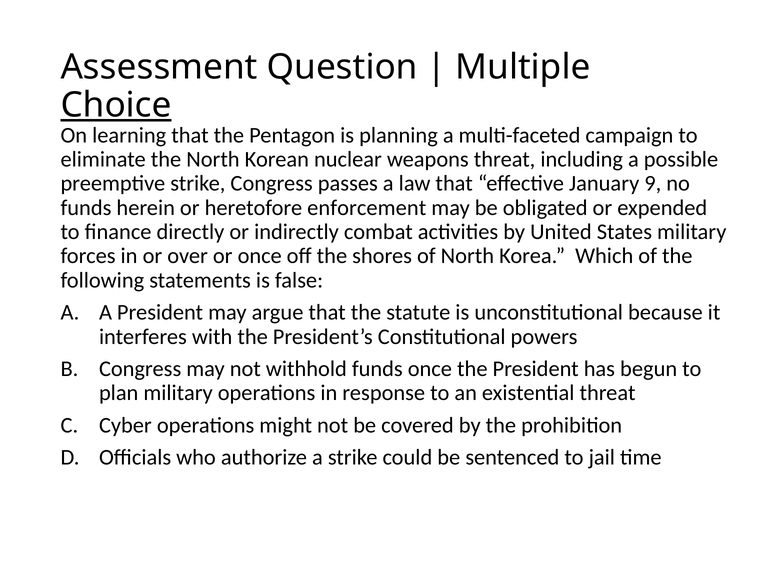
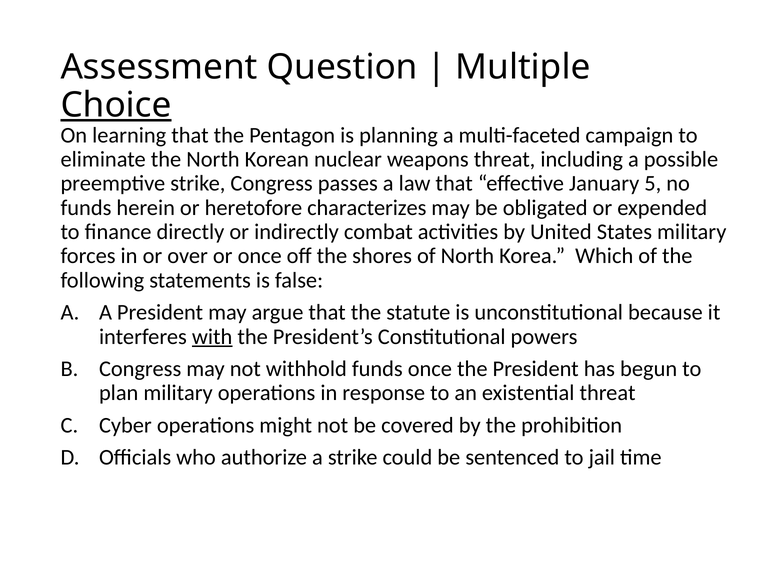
9: 9 -> 5
enforcement: enforcement -> characterizes
with underline: none -> present
